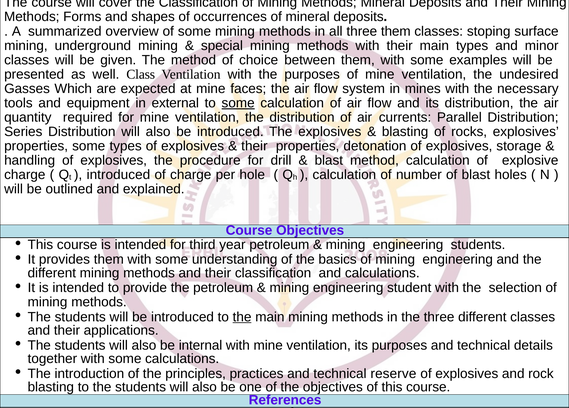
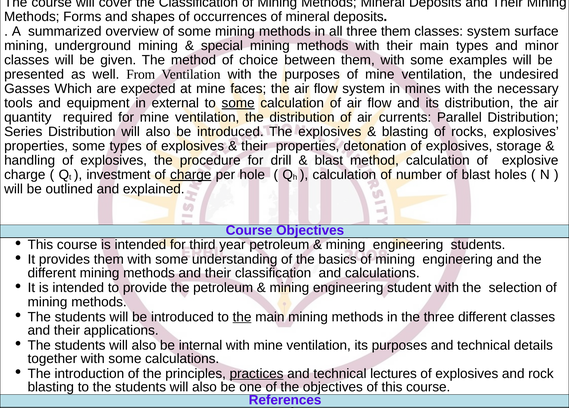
classes stoping: stoping -> system
Class: Class -> From
introduced at (118, 175): introduced -> investment
charge at (191, 175) underline: none -> present
practices underline: none -> present
reserve: reserve -> lectures
